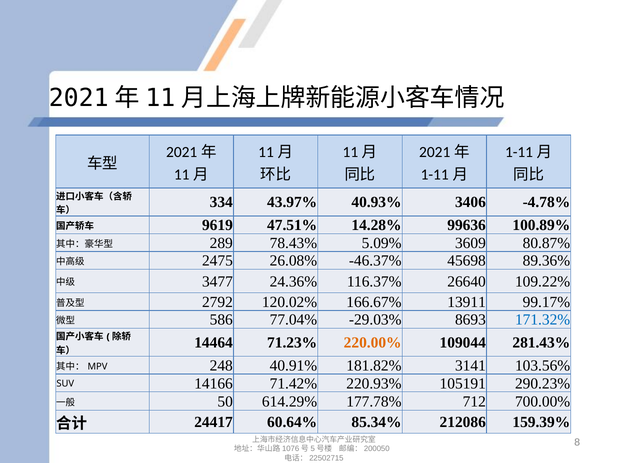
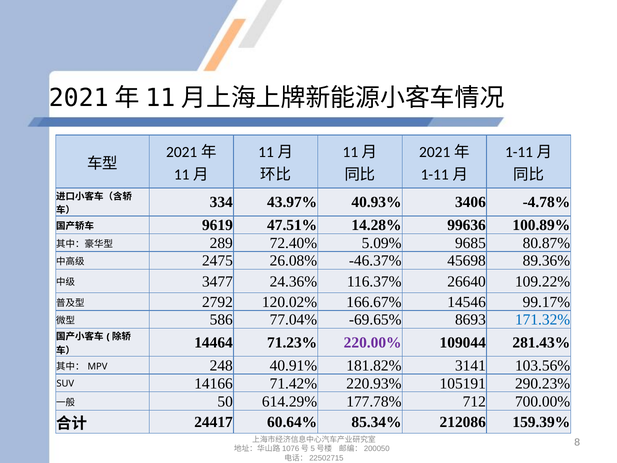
78.43%: 78.43% -> 72.40%
3609: 3609 -> 9685
13911: 13911 -> 14546
-29.03%: -29.03% -> -69.65%
220.00% colour: orange -> purple
